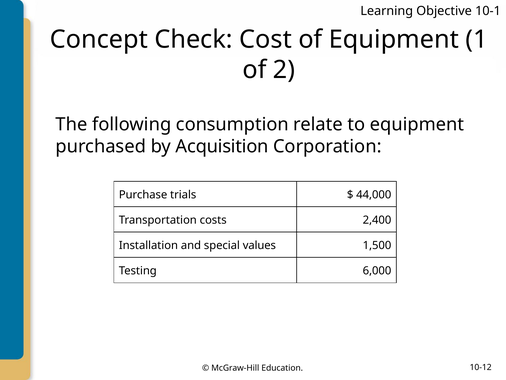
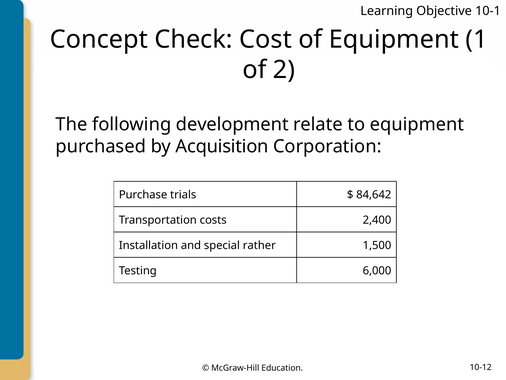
consumption: consumption -> development
44,000: 44,000 -> 84,642
values: values -> rather
